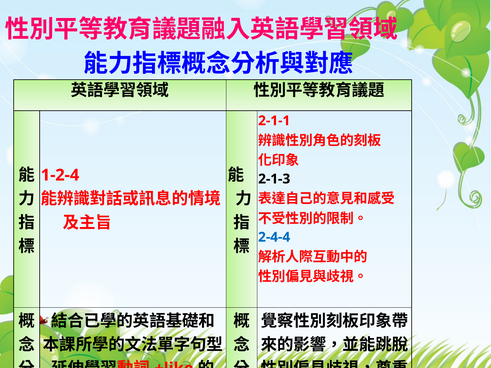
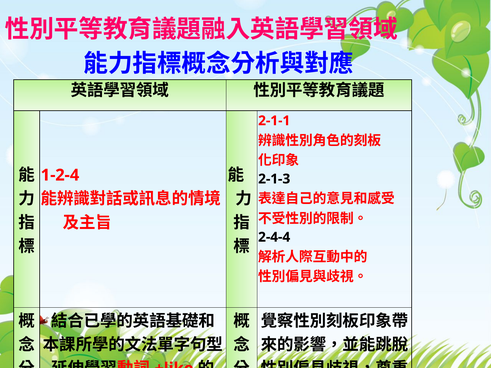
2-4-4 colour: blue -> black
